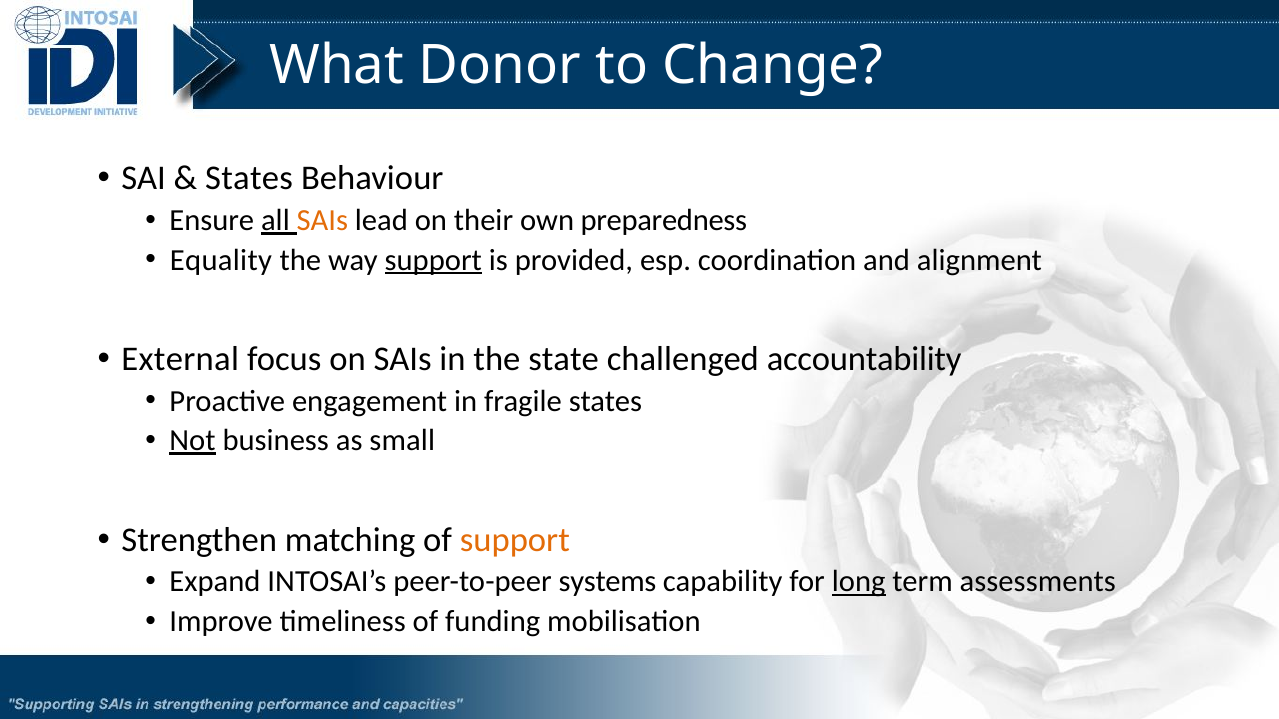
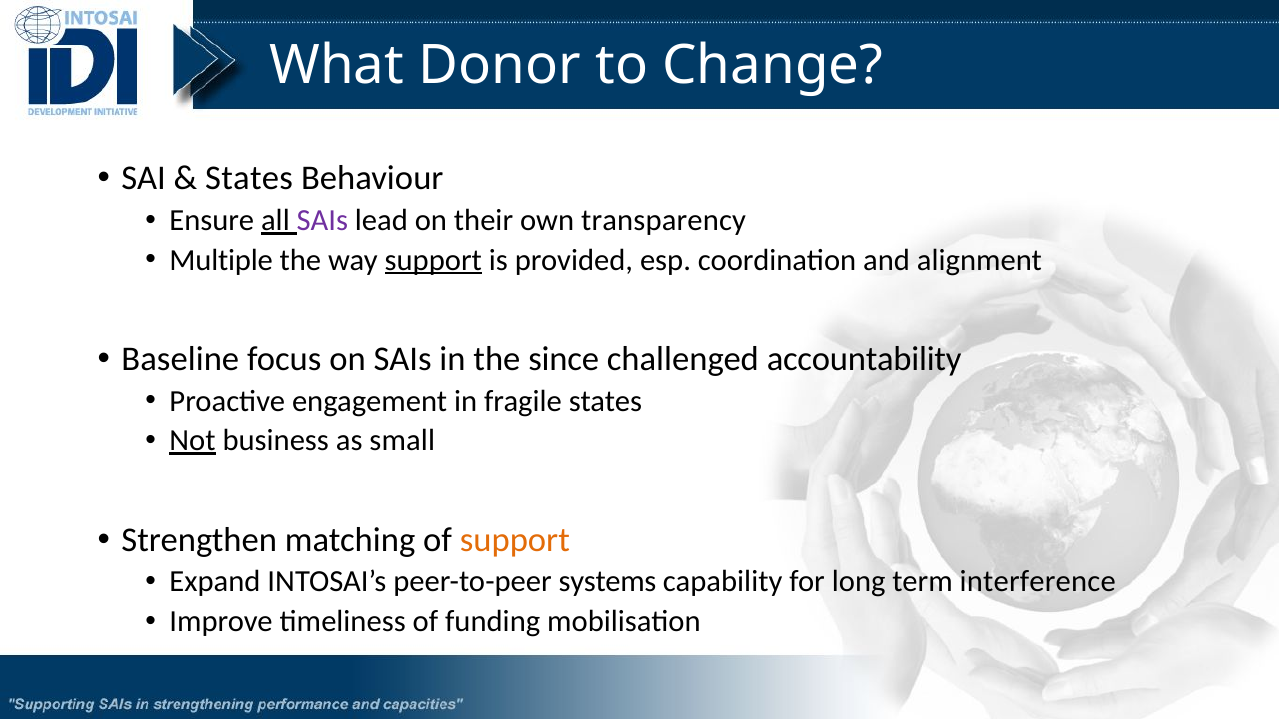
SAIs at (322, 220) colour: orange -> purple
preparedness: preparedness -> transparency
Equality: Equality -> Multiple
External: External -> Baseline
state: state -> since
long underline: present -> none
assessments: assessments -> interference
